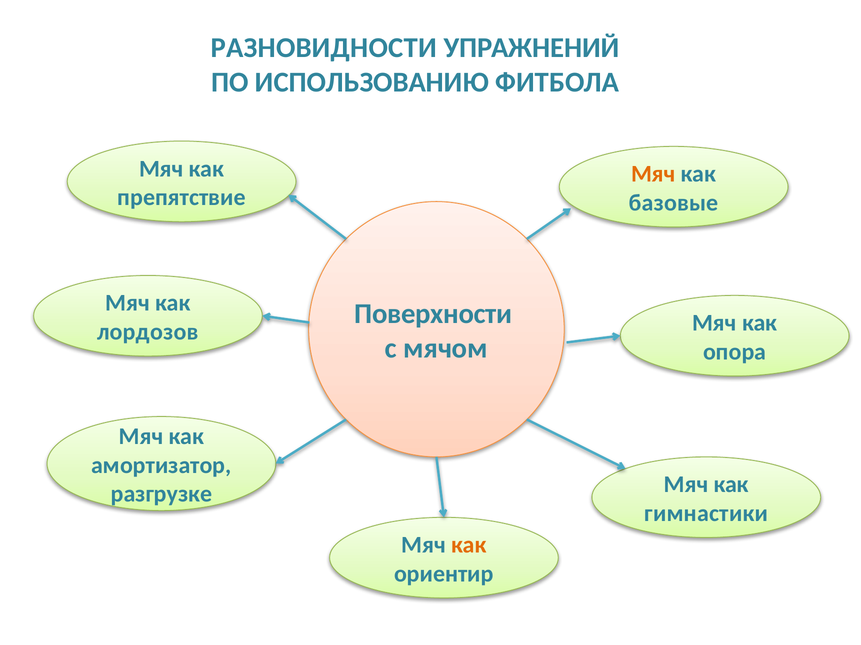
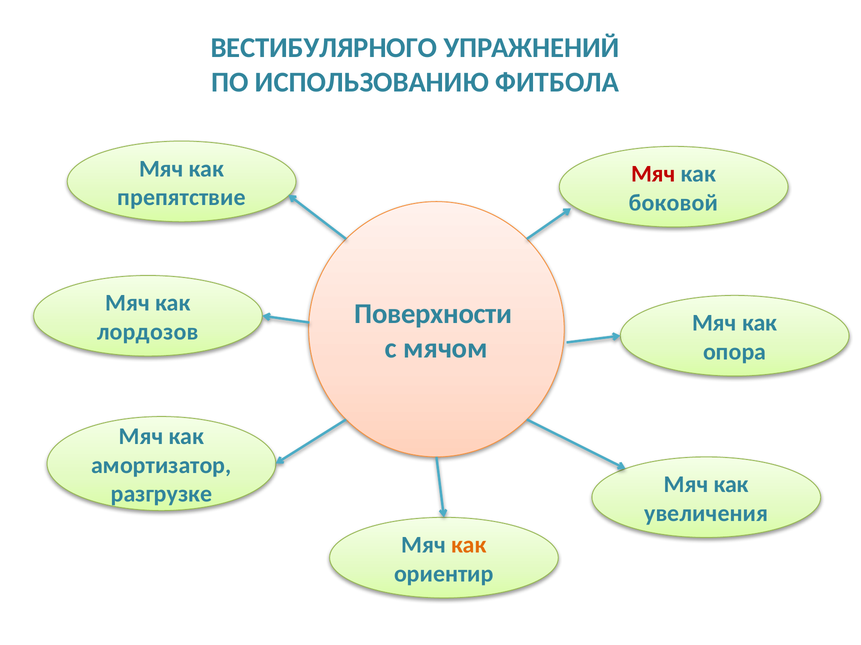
РАЗНОВИДНОСТИ: РАЗНОВИДНОСТИ -> ВЕСТИБУЛЯРНОГО
Мяч at (653, 174) colour: orange -> red
базовые: базовые -> боковой
гимнастики: гимнастики -> увеличения
